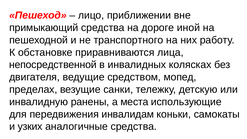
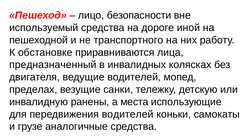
приближении: приближении -> безопасности
примыкающий: примыкающий -> используемый
непосредственной: непосредственной -> предназначенный
ведущие средством: средством -> водителей
передвижения инвалидам: инвалидам -> водителей
узких: узких -> грузе
